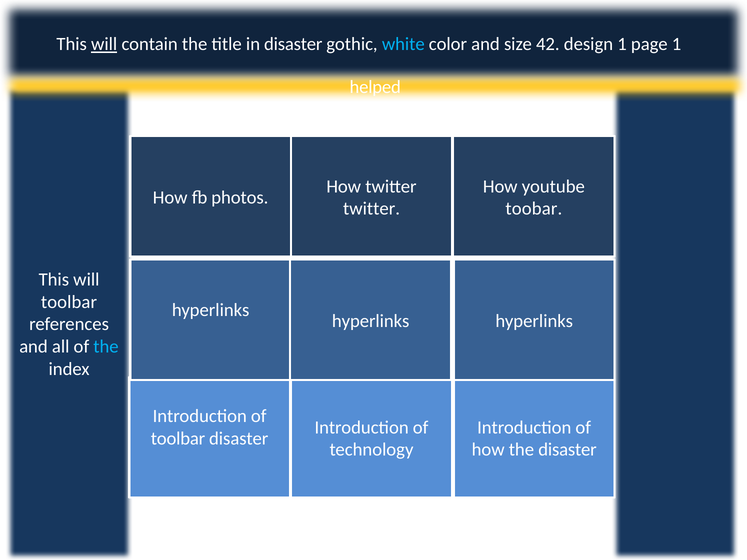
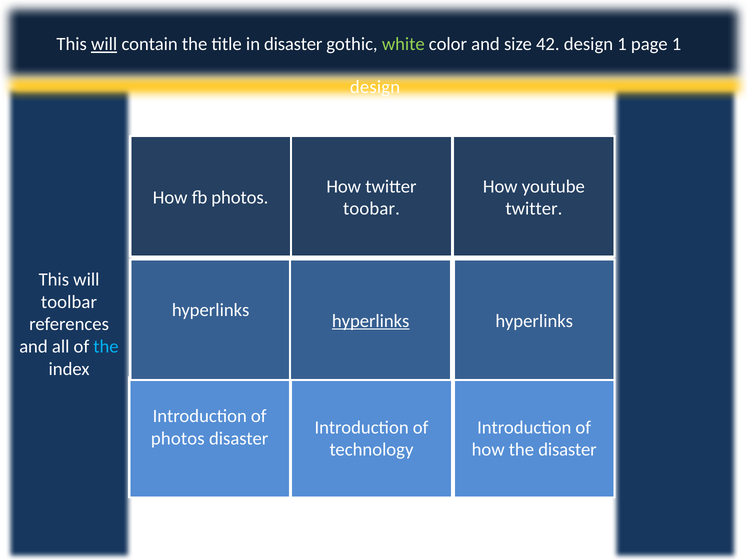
white colour: light blue -> light green
helped at (375, 87): helped -> design
twitter at (372, 209): twitter -> toobar
toobar at (534, 209): toobar -> twitter
hyperlinks at (371, 321) underline: none -> present
toolbar at (178, 439): toolbar -> photos
